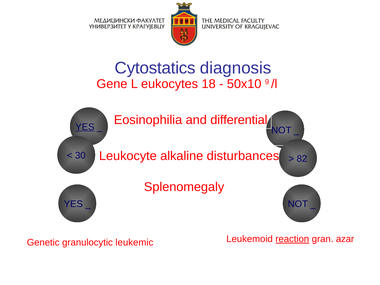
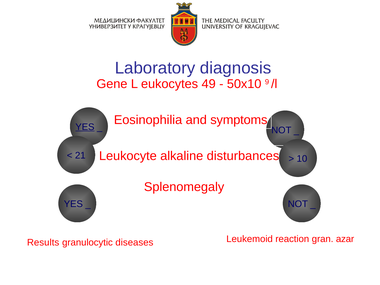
Cytostatics: Cytostatics -> Laboratory
18: 18 -> 49
differential: differential -> symptoms
30: 30 -> 21
82: 82 -> 10
Genetic: Genetic -> Results
leukemic: leukemic -> diseases
reaction underline: present -> none
